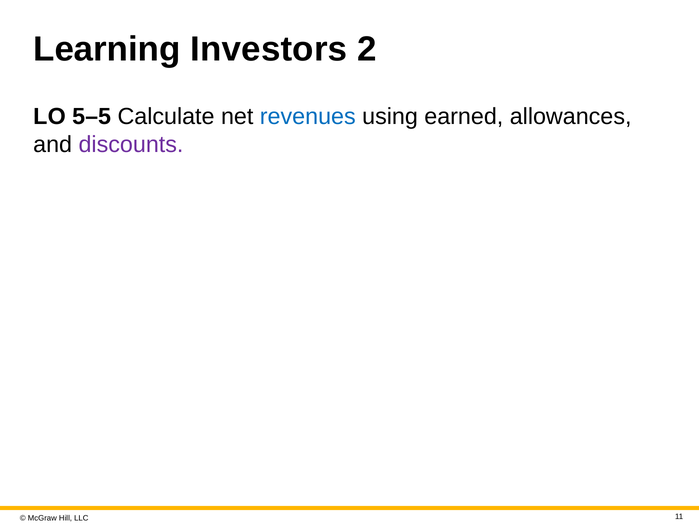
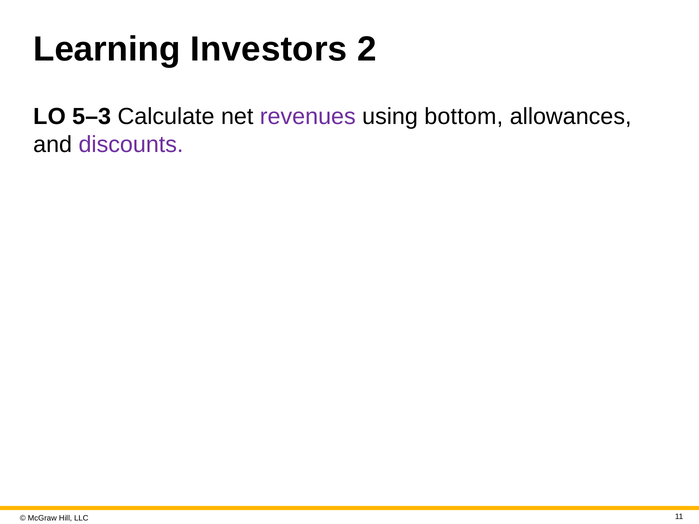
5–5: 5–5 -> 5–3
revenues colour: blue -> purple
earned: earned -> bottom
